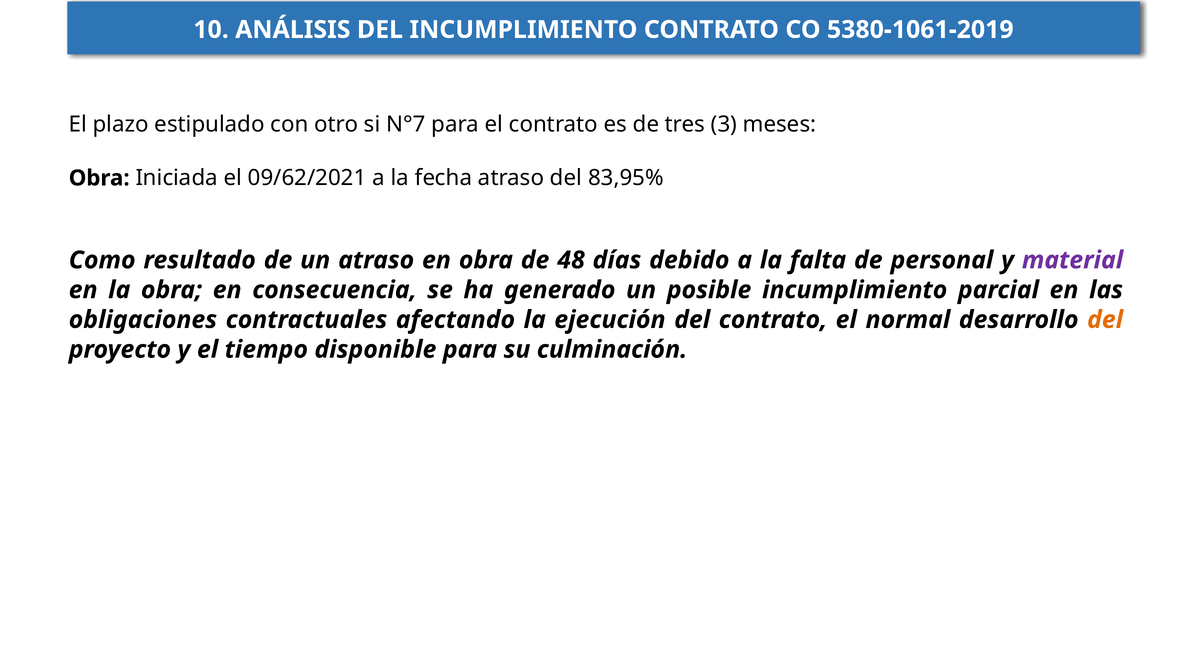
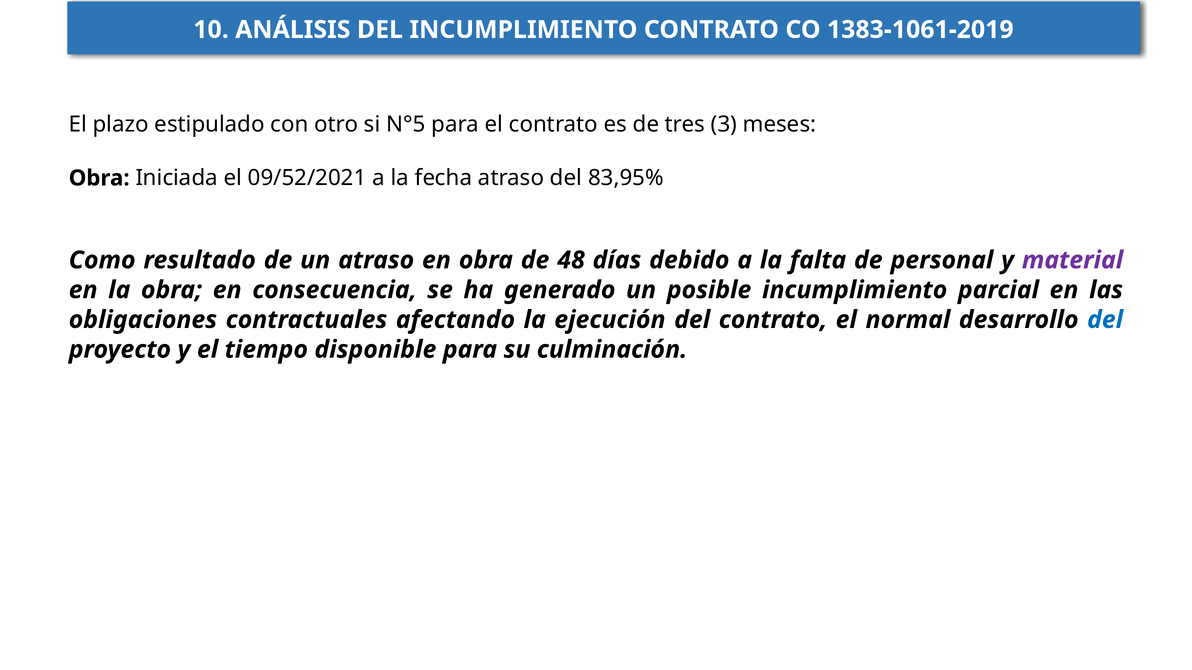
5380-1061-2019: 5380-1061-2019 -> 1383-1061-2019
N°7: N°7 -> N°5
09/62/2021: 09/62/2021 -> 09/52/2021
del at (1105, 320) colour: orange -> blue
